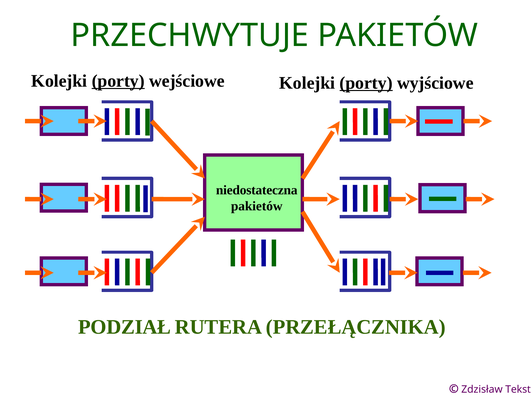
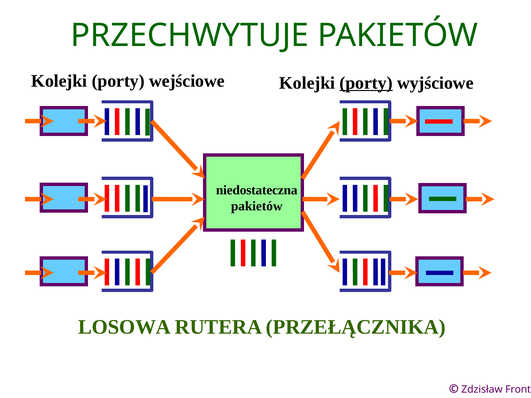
porty at (118, 81) underline: present -> none
PODZIAŁ: PODZIAŁ -> LOSOWA
Tekst: Tekst -> Front
